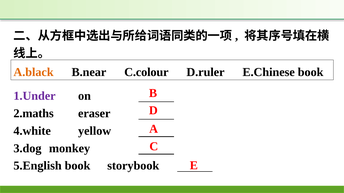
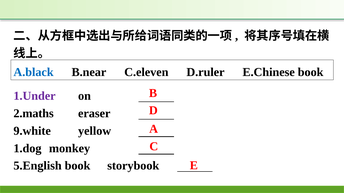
A.black colour: orange -> blue
C.colour: C.colour -> C.eleven
4.white: 4.white -> 9.white
3.dog: 3.dog -> 1.dog
